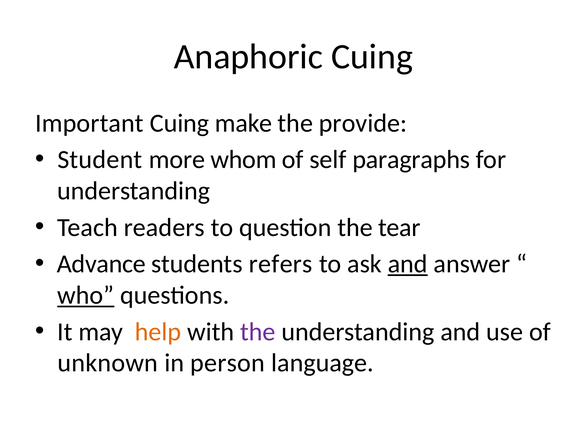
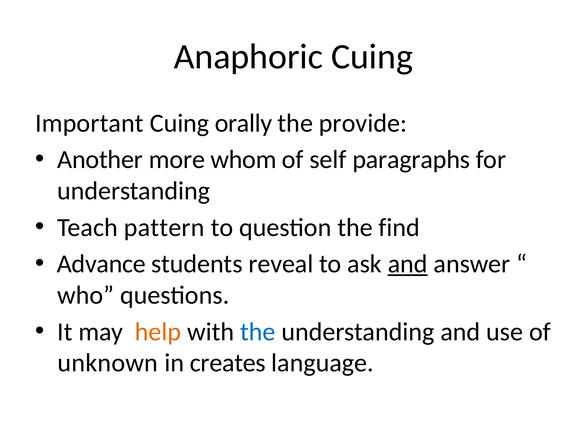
make: make -> orally
Student: Student -> Another
readers: readers -> pattern
tear: tear -> find
refers: refers -> reveal
who underline: present -> none
the at (258, 332) colour: purple -> blue
person: person -> creates
